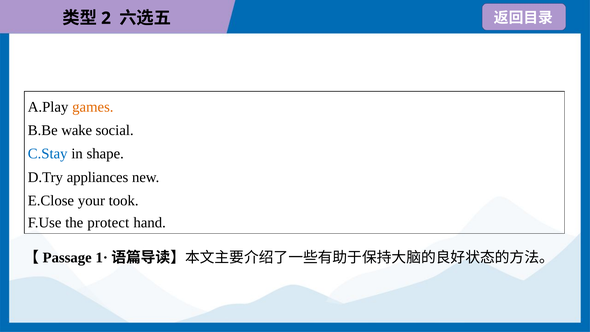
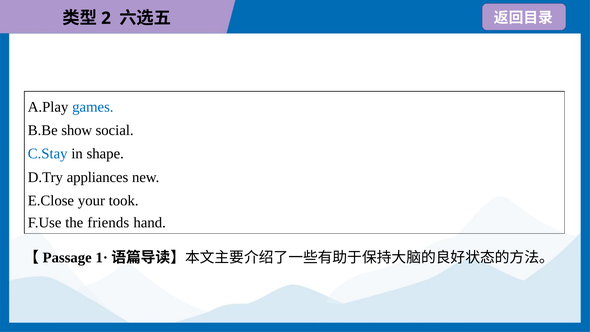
games colour: orange -> blue
wake: wake -> show
protect: protect -> friends
